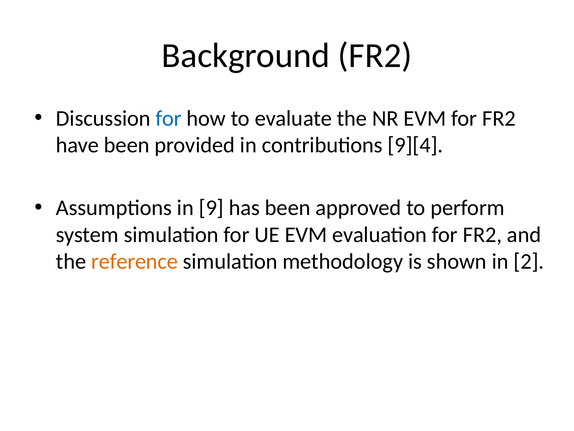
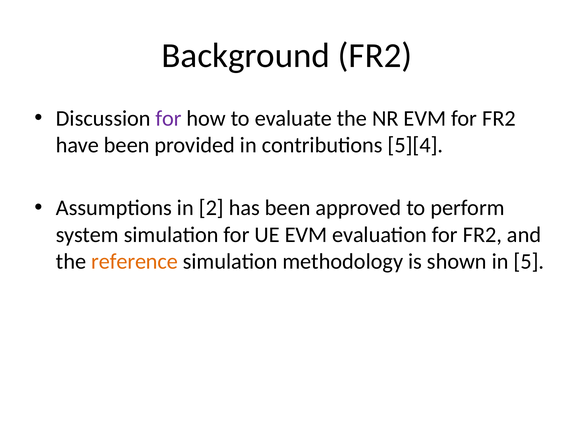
for at (169, 118) colour: blue -> purple
9][4: 9][4 -> 5][4
9: 9 -> 2
2: 2 -> 5
